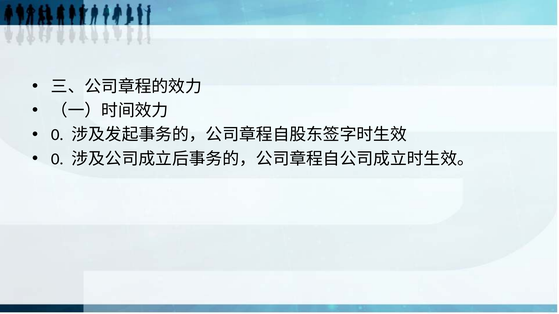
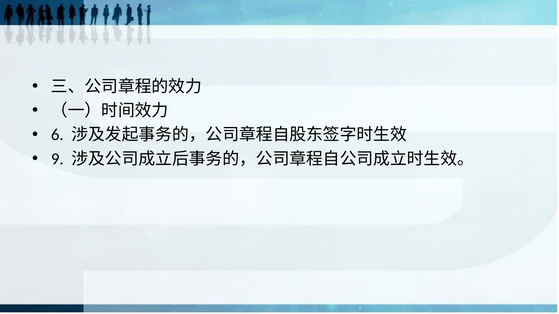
0 at (57, 135): 0 -> 6
0 at (57, 159): 0 -> 9
